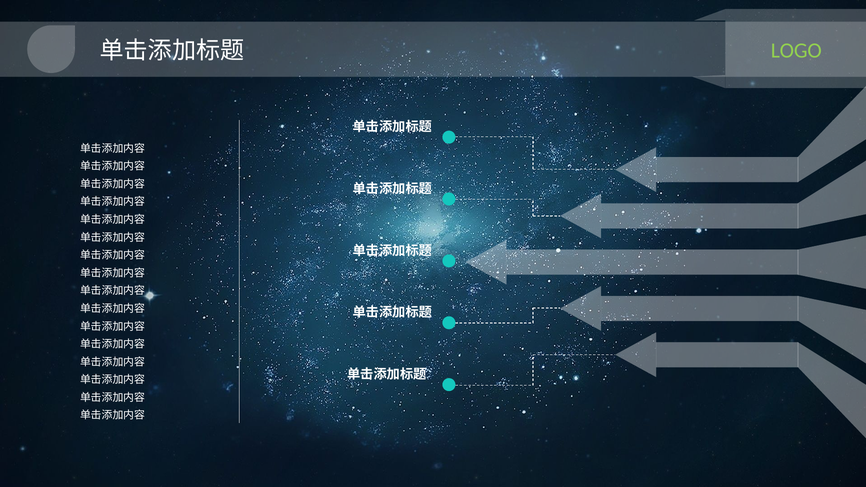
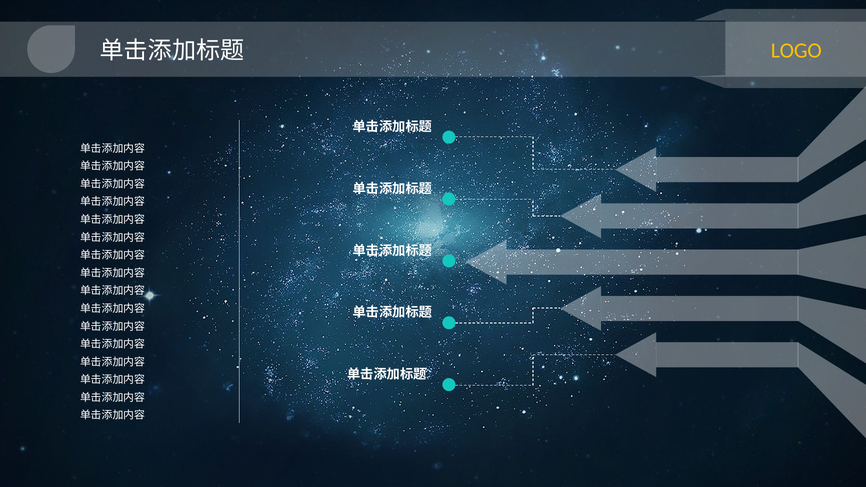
LOGO colour: light green -> yellow
